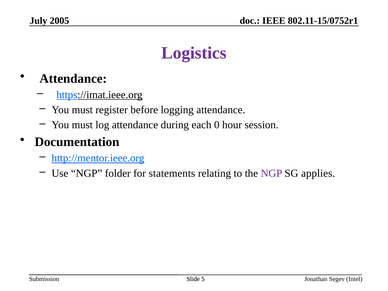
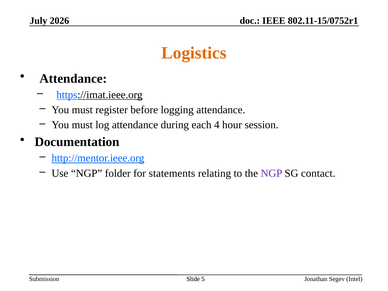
2005: 2005 -> 2026
Logistics colour: purple -> orange
0: 0 -> 4
applies: applies -> contact
